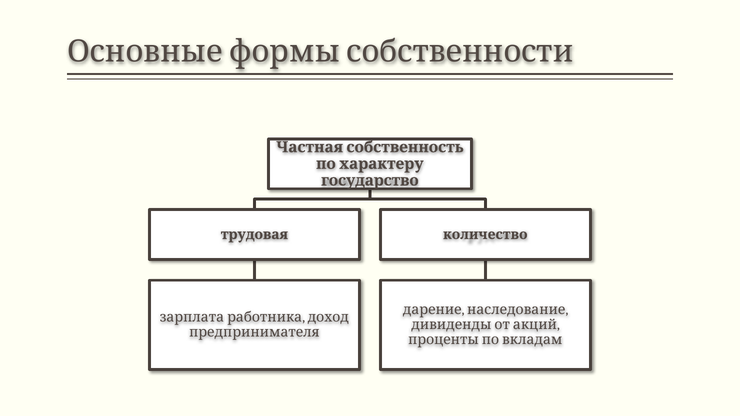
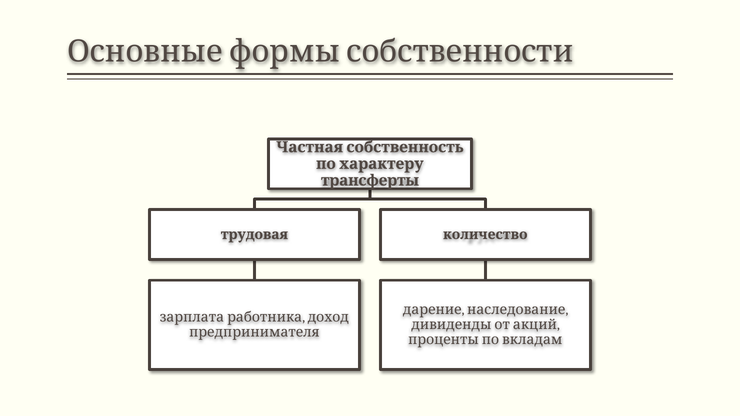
государство: государство -> трансферты
